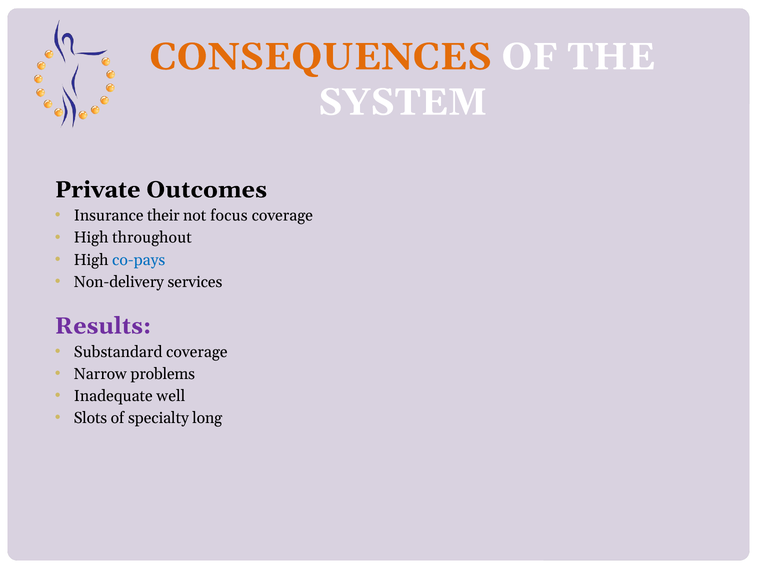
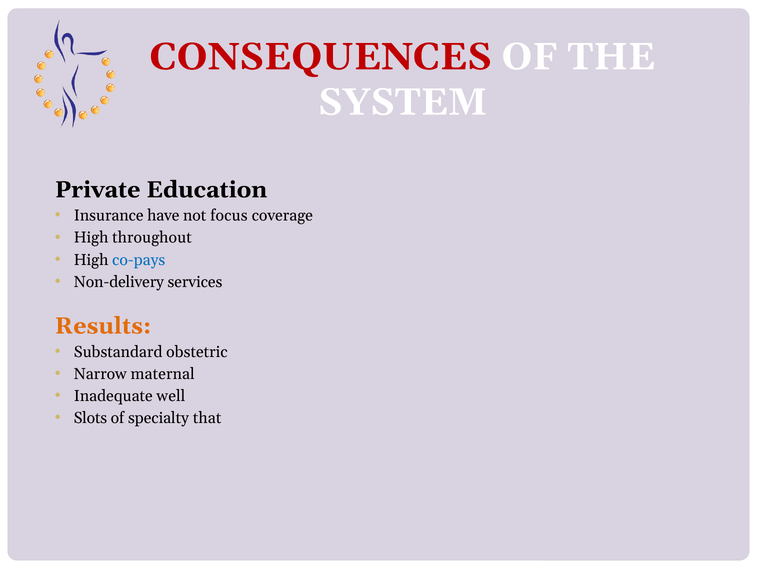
CONSEQUENCES colour: orange -> red
Outcomes: Outcomes -> Education
their: their -> have
Results colour: purple -> orange
Substandard coverage: coverage -> obstetric
problems: problems -> maternal
long: long -> that
